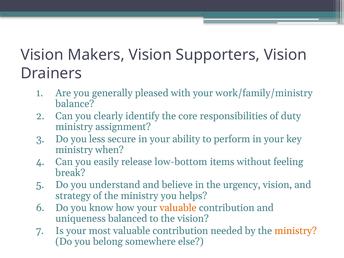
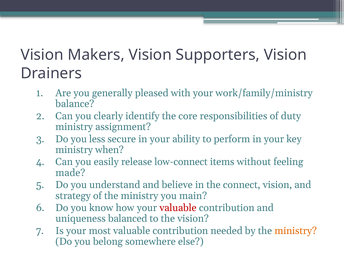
low-bottom: low-bottom -> low-connect
break: break -> made
urgency: urgency -> connect
helps: helps -> main
valuable at (178, 208) colour: orange -> red
